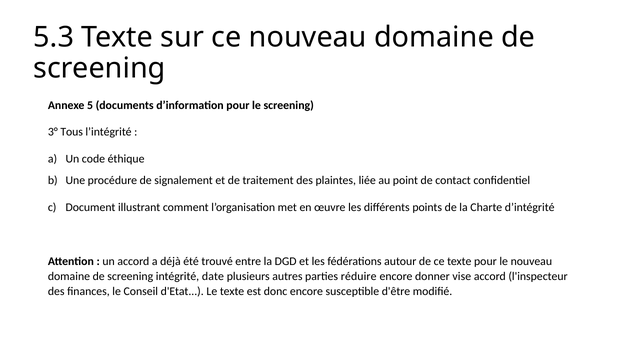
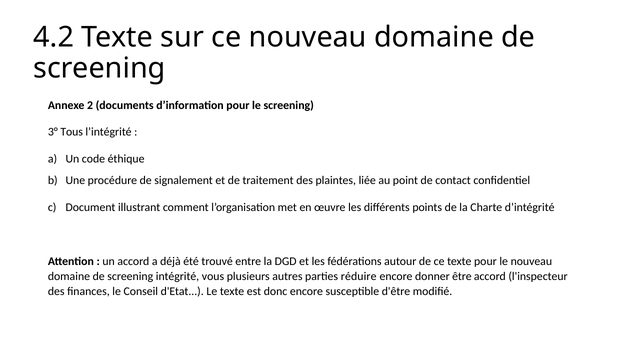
5.3: 5.3 -> 4.2
5: 5 -> 2
date: date -> vous
vise: vise -> être
